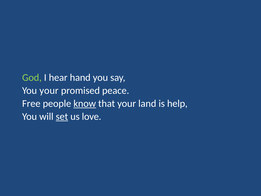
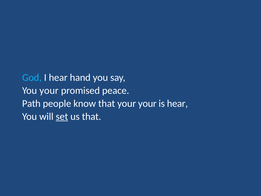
God colour: light green -> light blue
Free: Free -> Path
know underline: present -> none
your land: land -> your
is help: help -> hear
us love: love -> that
